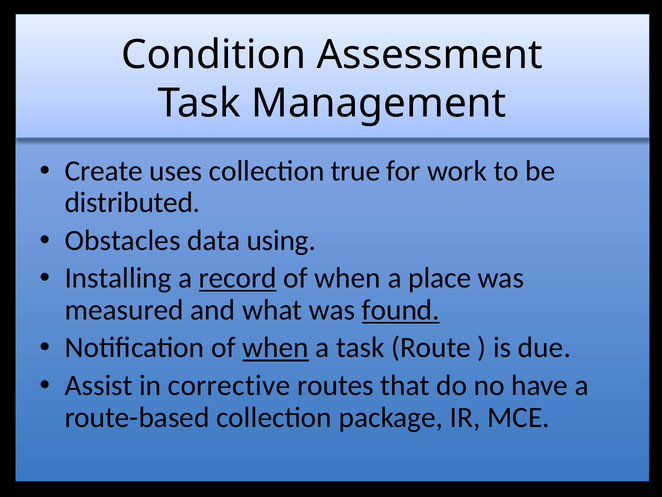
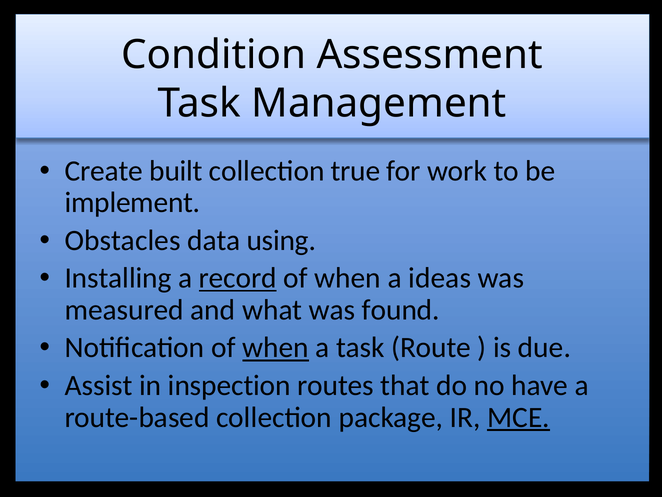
uses: uses -> built
distributed: distributed -> implement
place: place -> ideas
found underline: present -> none
corrective: corrective -> inspection
MCE underline: none -> present
